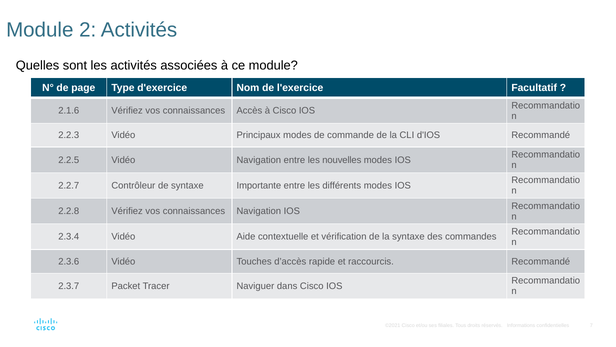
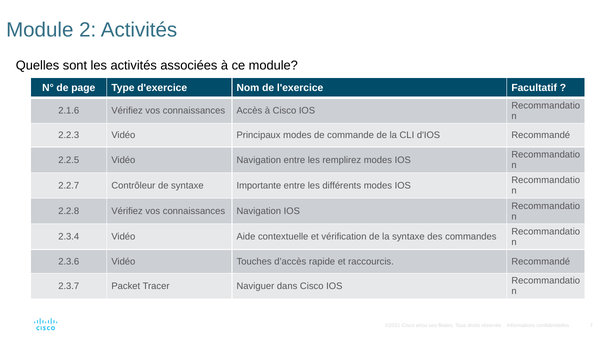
nouvelles: nouvelles -> remplirez
